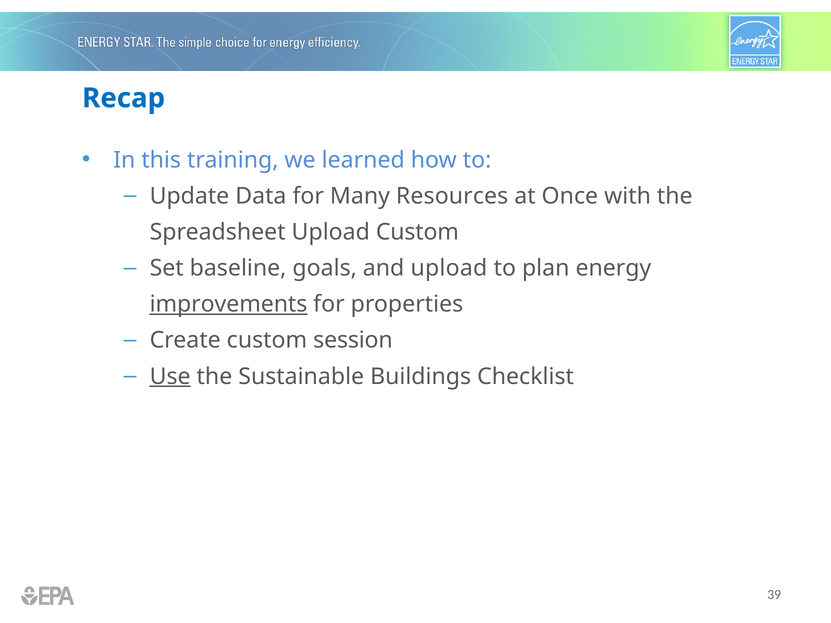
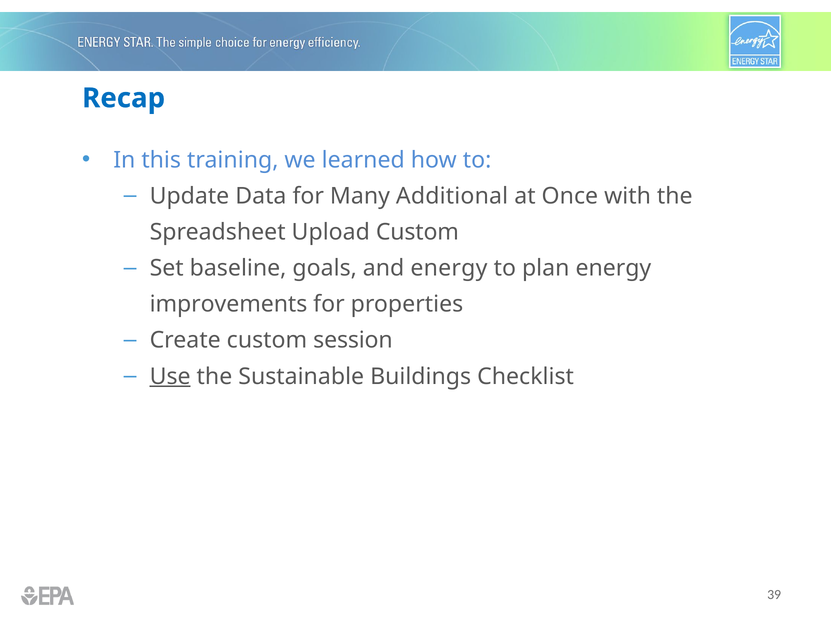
Resources: Resources -> Additional
and upload: upload -> energy
improvements underline: present -> none
